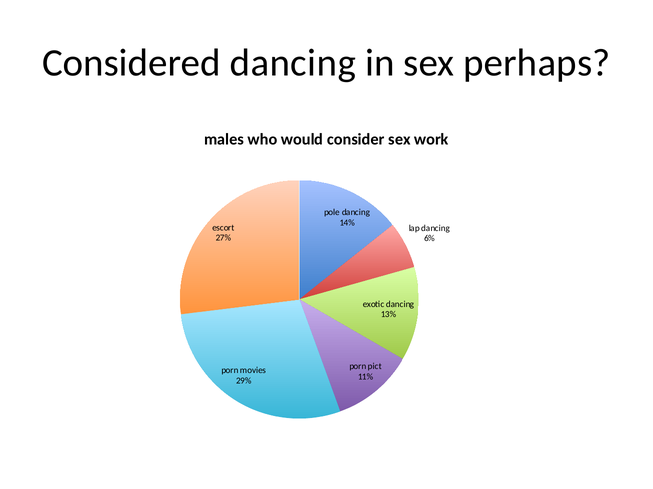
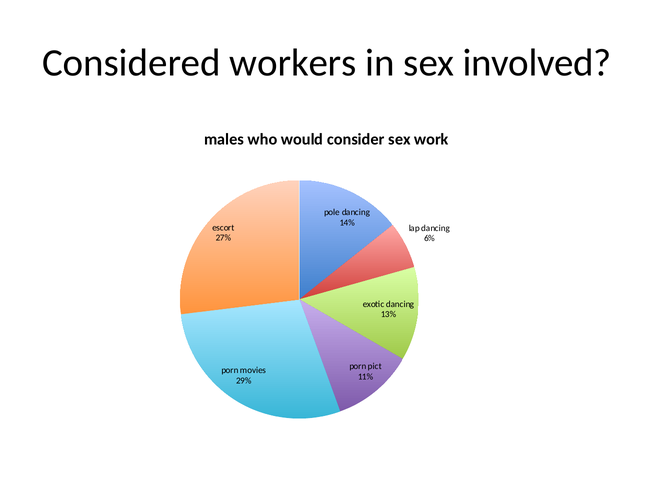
Considered dancing: dancing -> workers
perhaps: perhaps -> involved
